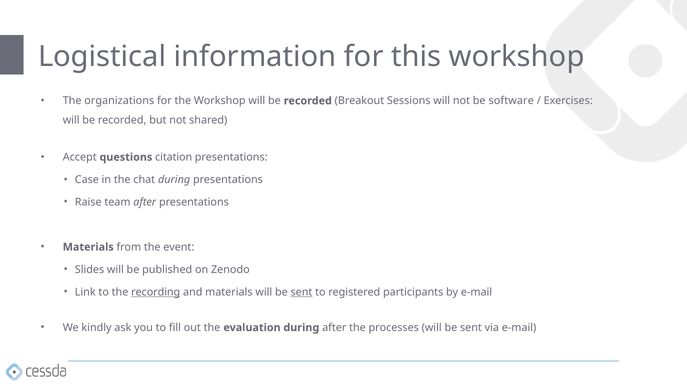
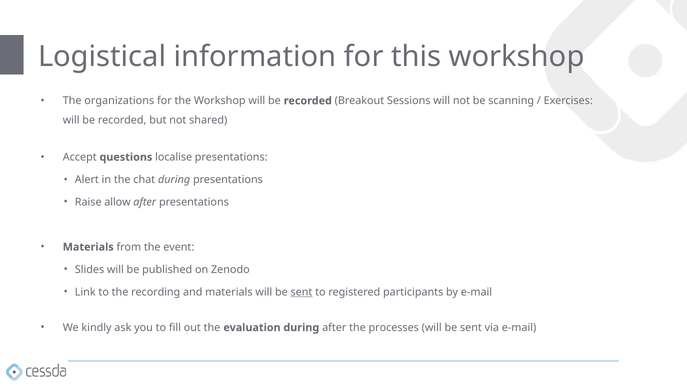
software: software -> scanning
citation: citation -> localise
Case: Case -> Alert
team: team -> allow
recording underline: present -> none
